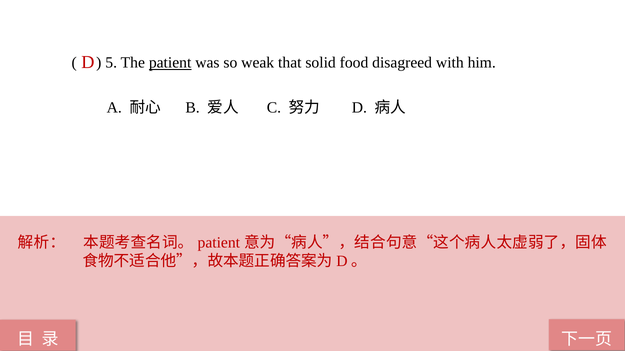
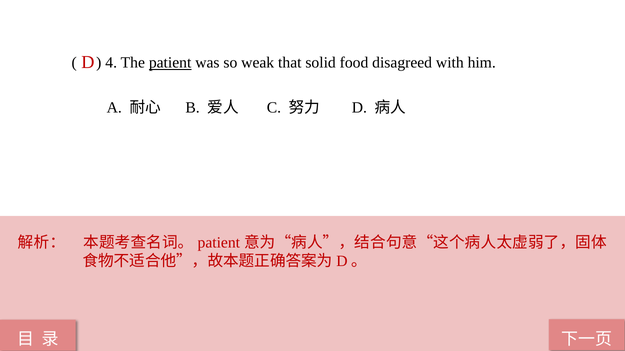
5: 5 -> 4
